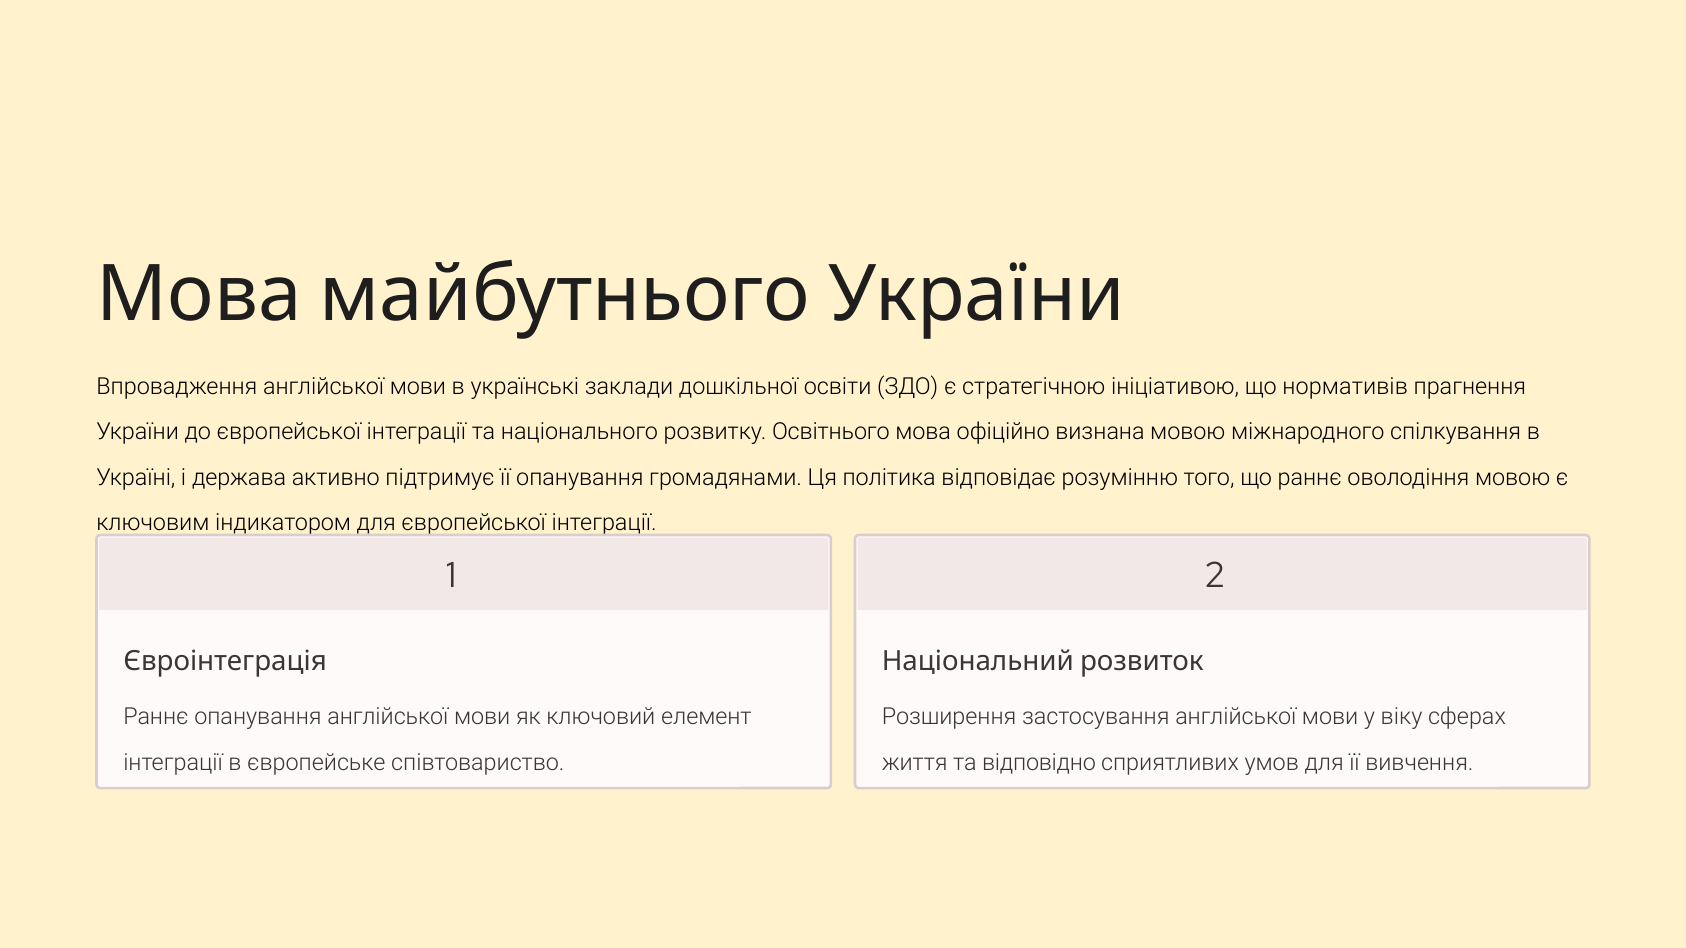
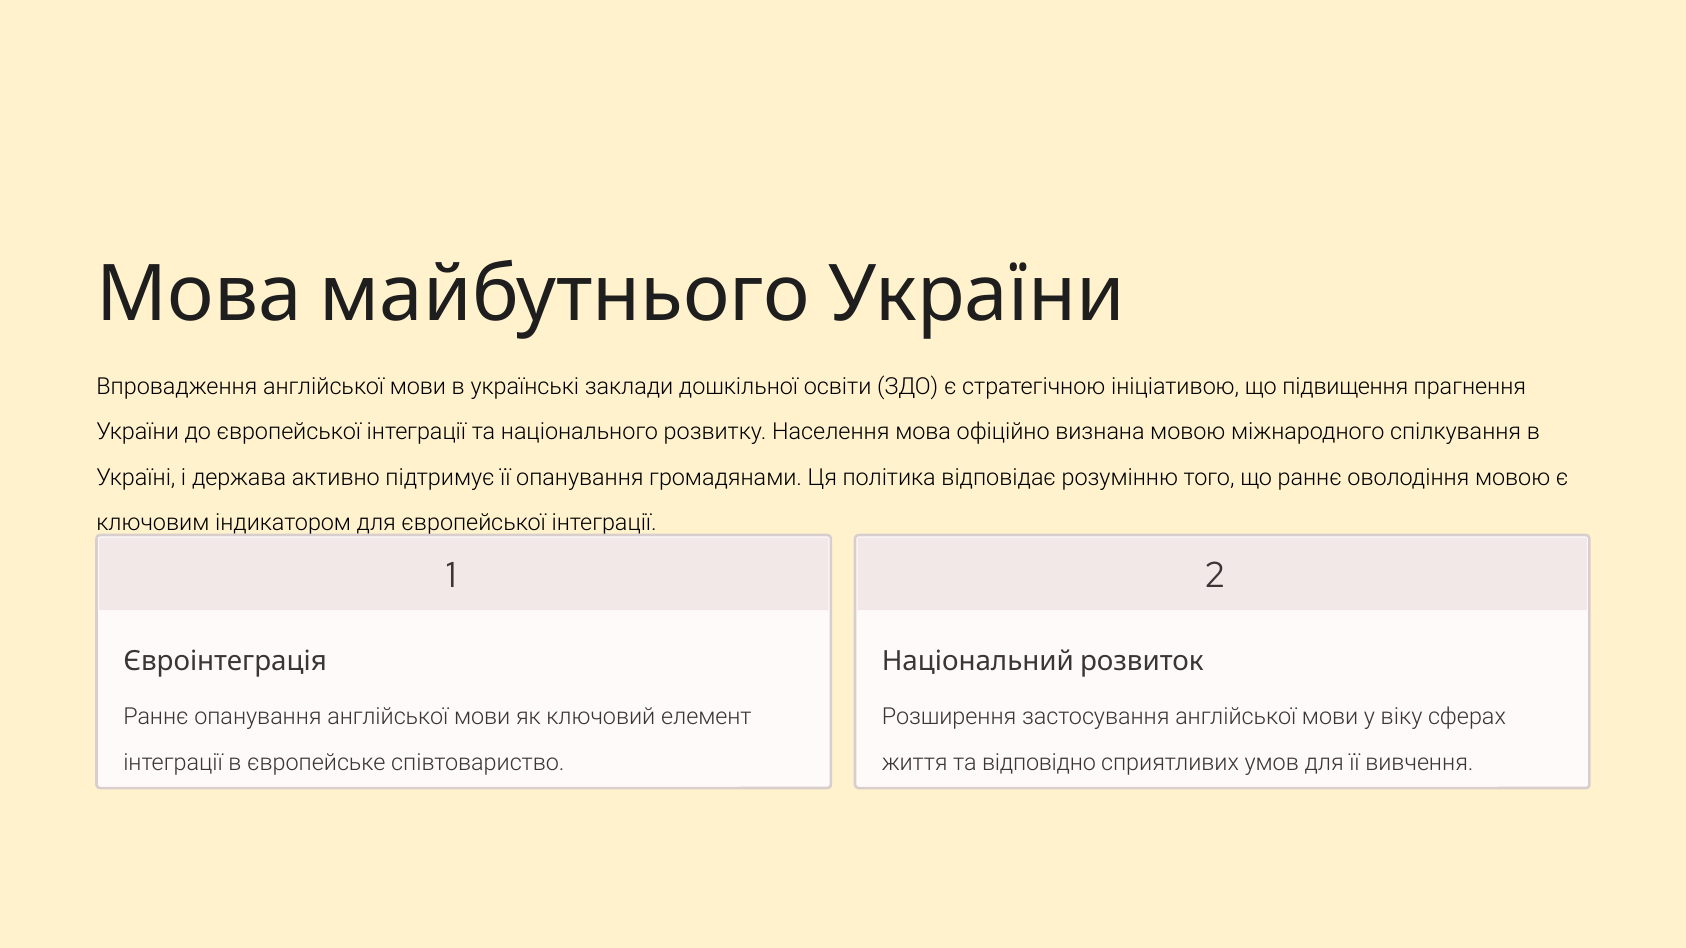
нормативів: нормативів -> підвищення
Освітнього: Освітнього -> Населення
